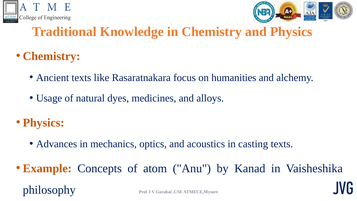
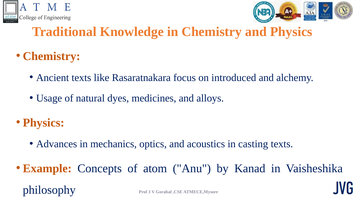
humanities: humanities -> introduced
